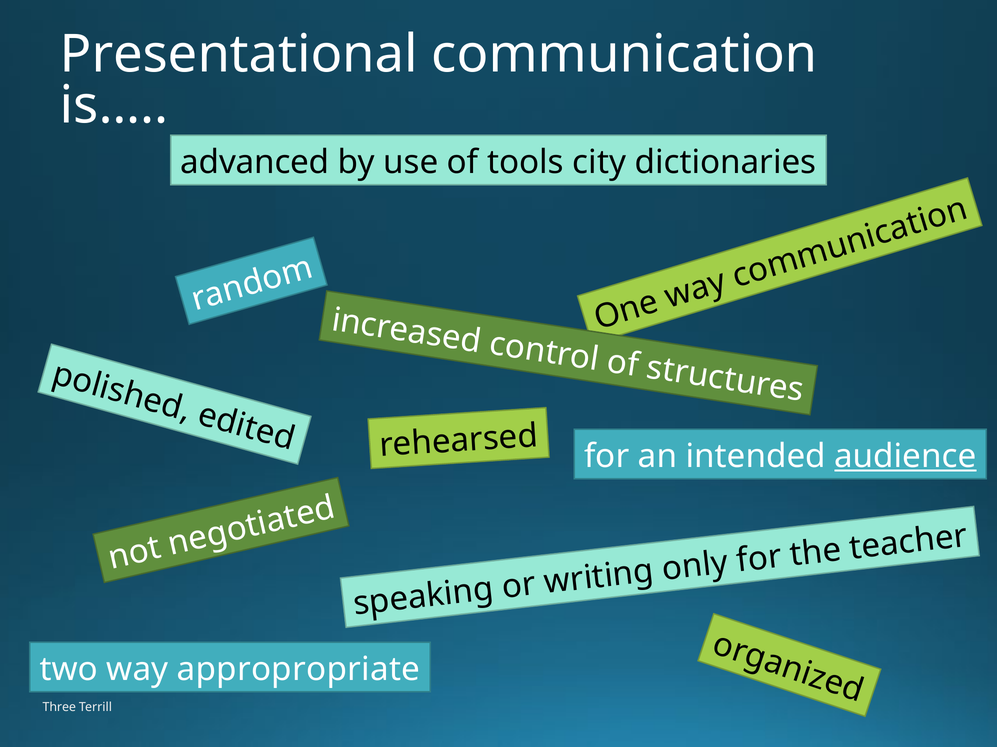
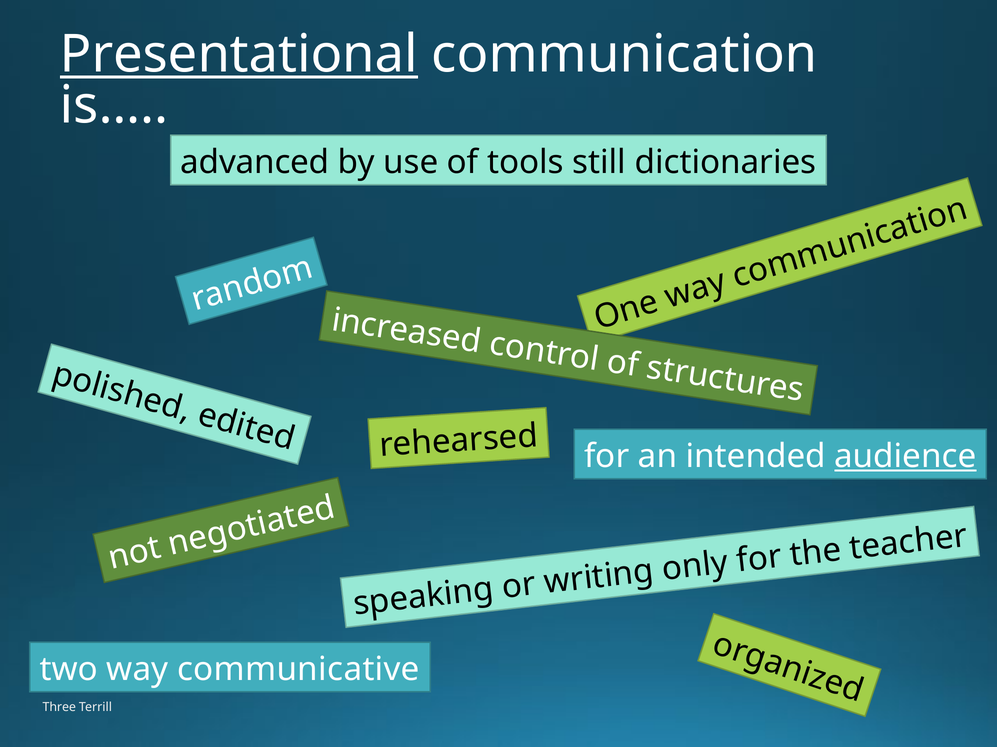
Presentational underline: none -> present
city: city -> still
appropropriate: appropropriate -> communicative
